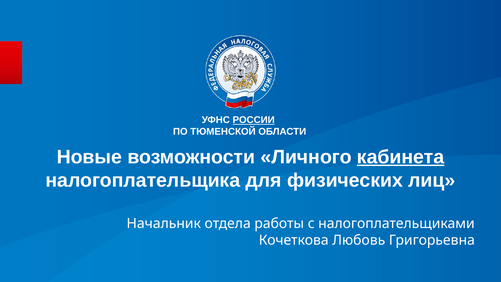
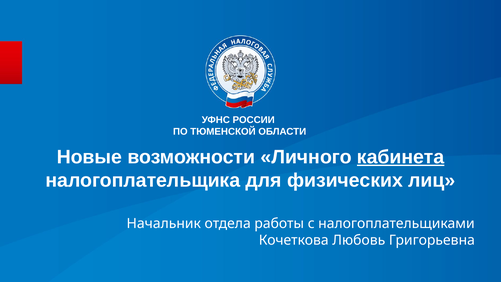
РОССИИ underline: present -> none
